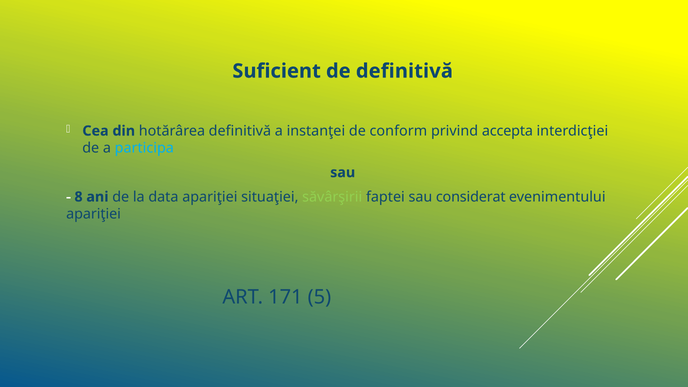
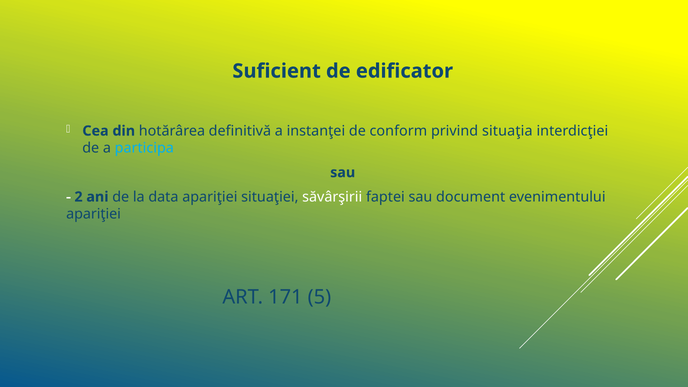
de definitivă: definitivă -> edificator
accepta: accepta -> situaţia
8: 8 -> 2
săvârşirii colour: light green -> white
considerat: considerat -> document
